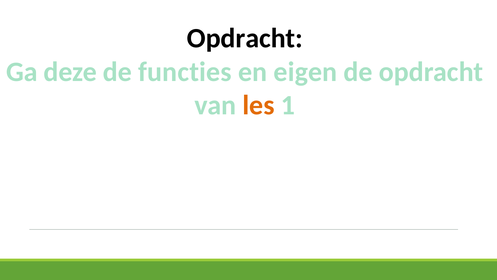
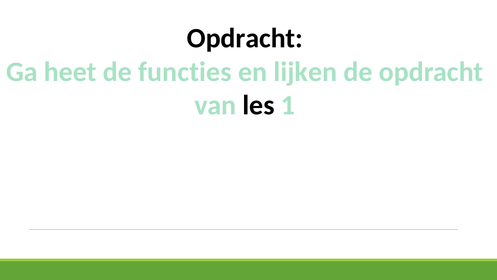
deze: deze -> heet
eigen: eigen -> lijken
les colour: orange -> black
